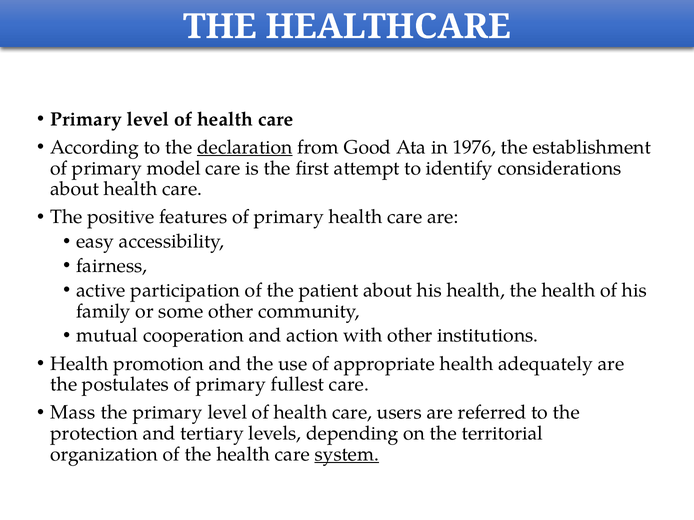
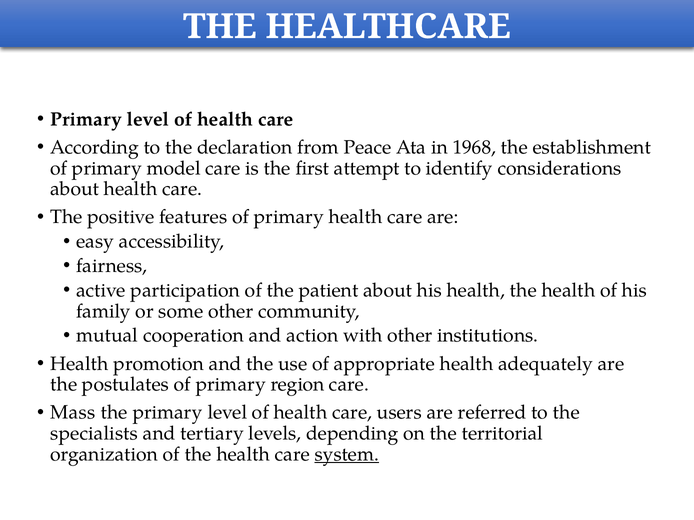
declaration underline: present -> none
Good: Good -> Peace
1976: 1976 -> 1968
fullest: fullest -> region
protection: protection -> specialists
